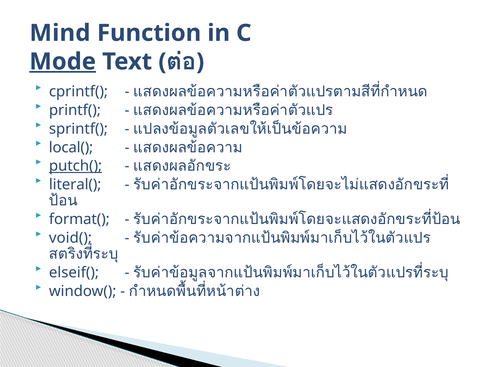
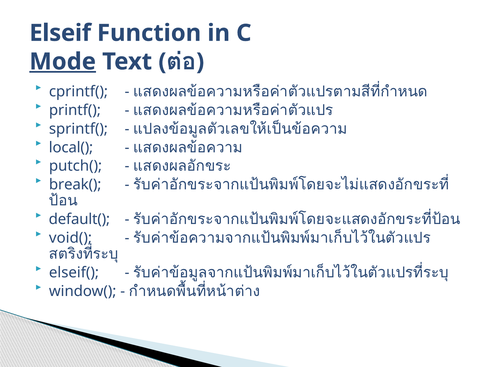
Mind: Mind -> Elseif
putch( underline: present -> none
literal(: literal( -> break(
format(: format( -> default(
